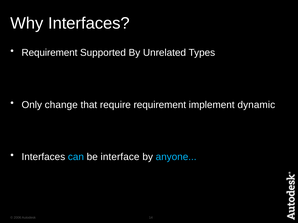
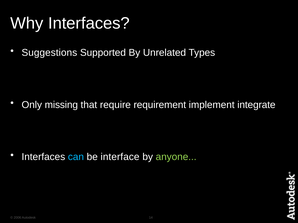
Requirement at (49, 53): Requirement -> Suggestions
change: change -> missing
dynamic: dynamic -> integrate
anyone colour: light blue -> light green
